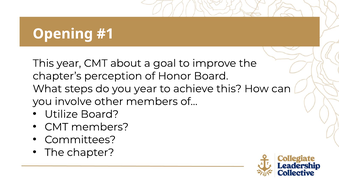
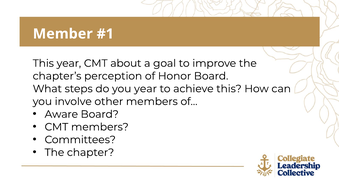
Opening: Opening -> Member
Utilize: Utilize -> Aware
